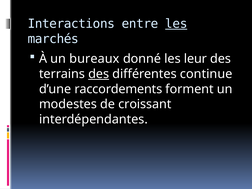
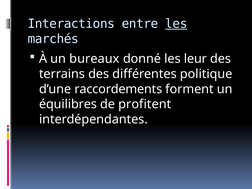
des at (99, 74) underline: present -> none
continue: continue -> politique
modestes: modestes -> équilibres
croissant: croissant -> profitent
